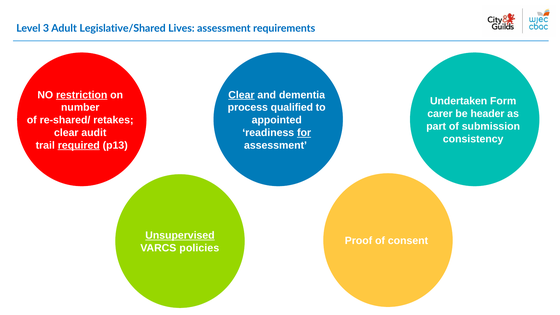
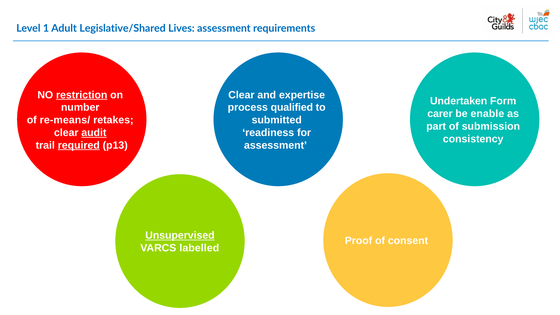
3: 3 -> 1
Clear at (241, 95) underline: present -> none
dementia: dementia -> expertise
header: header -> enable
re-shared/: re-shared/ -> re-means/
appointed: appointed -> submitted
audit underline: none -> present
for underline: present -> none
policies: policies -> labelled
